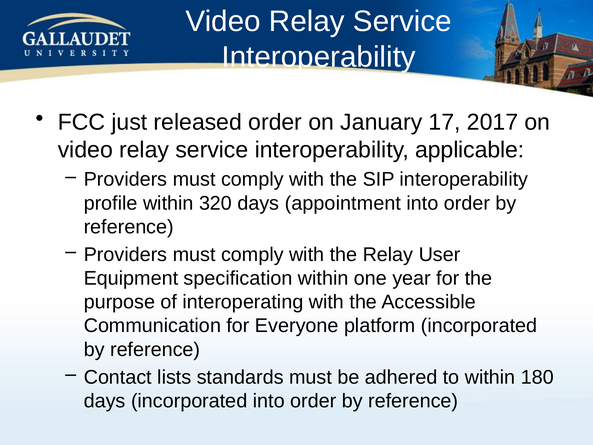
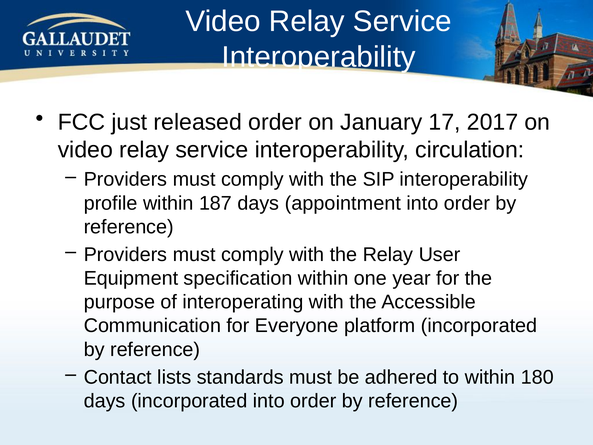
applicable: applicable -> circulation
320: 320 -> 187
